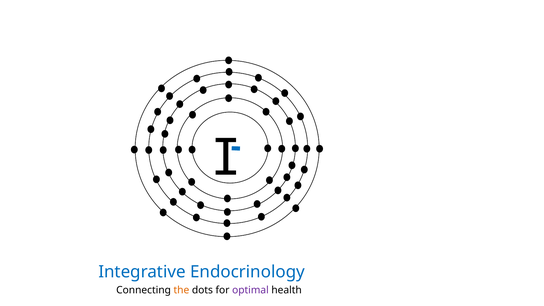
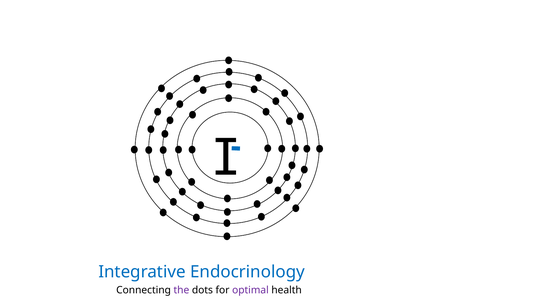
the colour: orange -> purple
